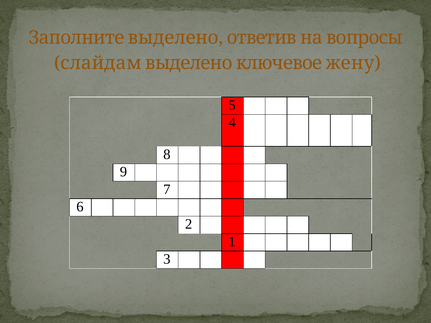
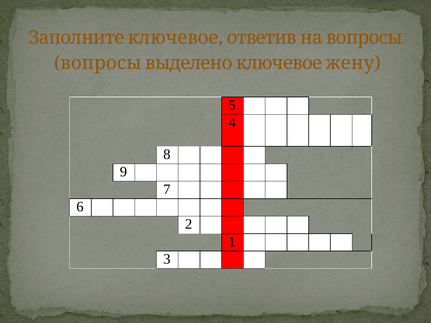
Заполните выделено: выделено -> ключевое
слайдам at (98, 63): слайдам -> вопросы
